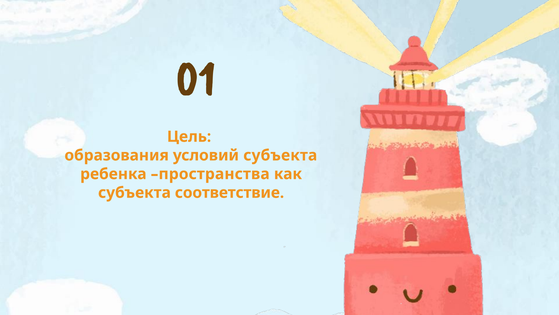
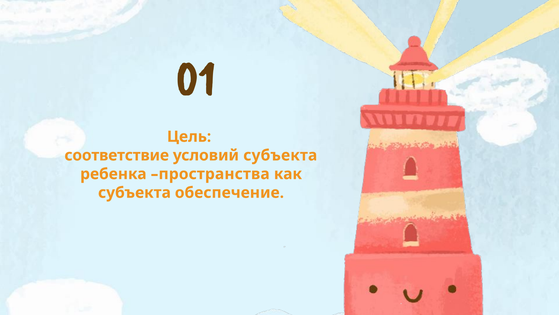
образования: образования -> соответствие
соответствие: соответствие -> обеспечение
